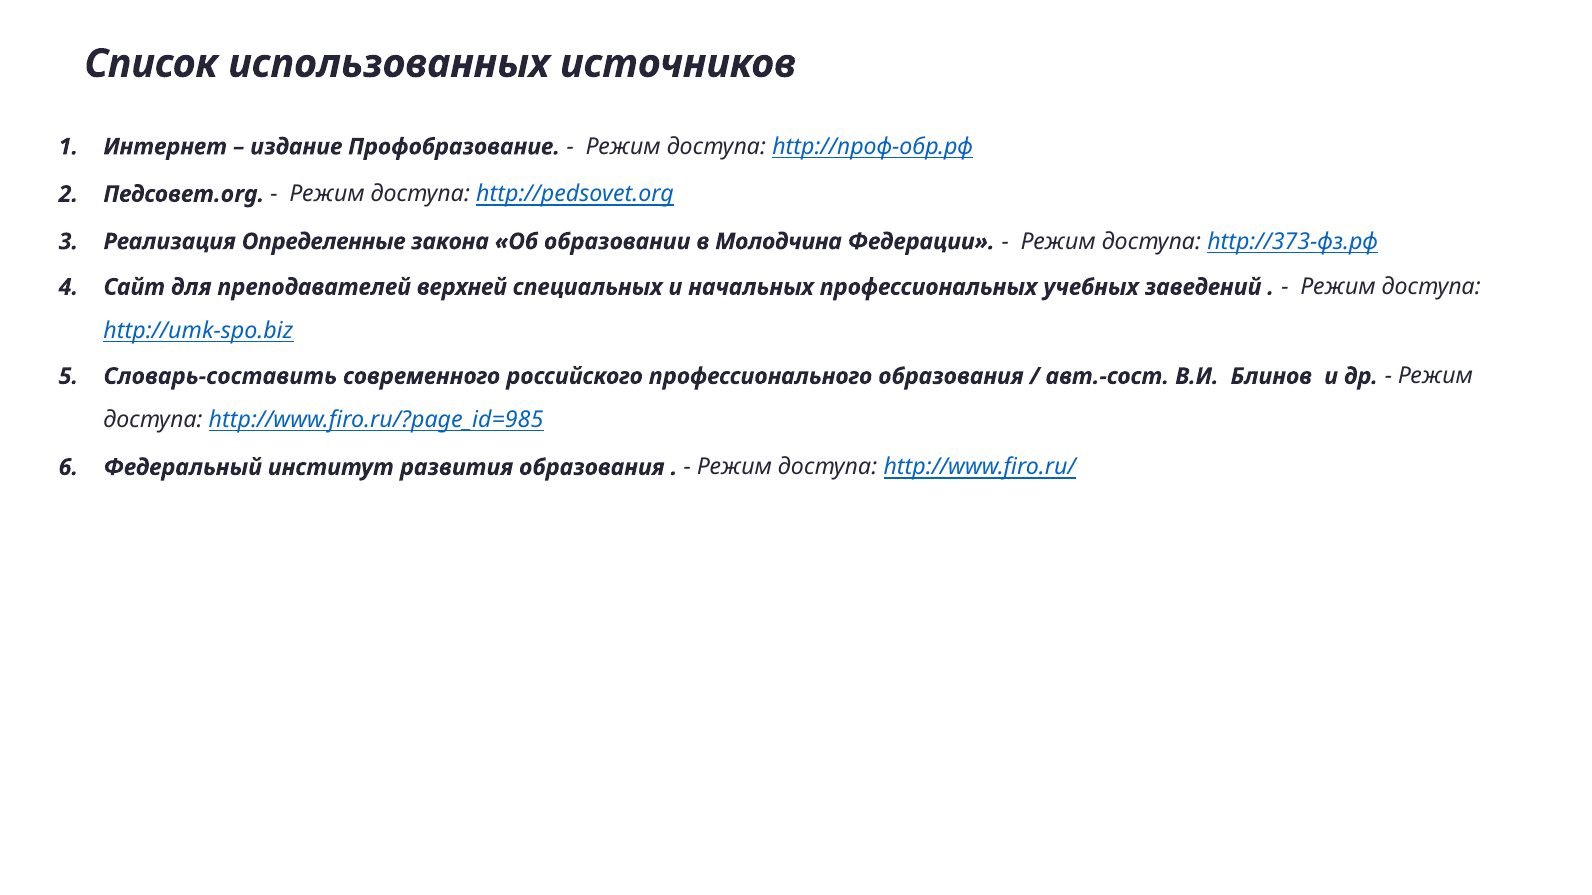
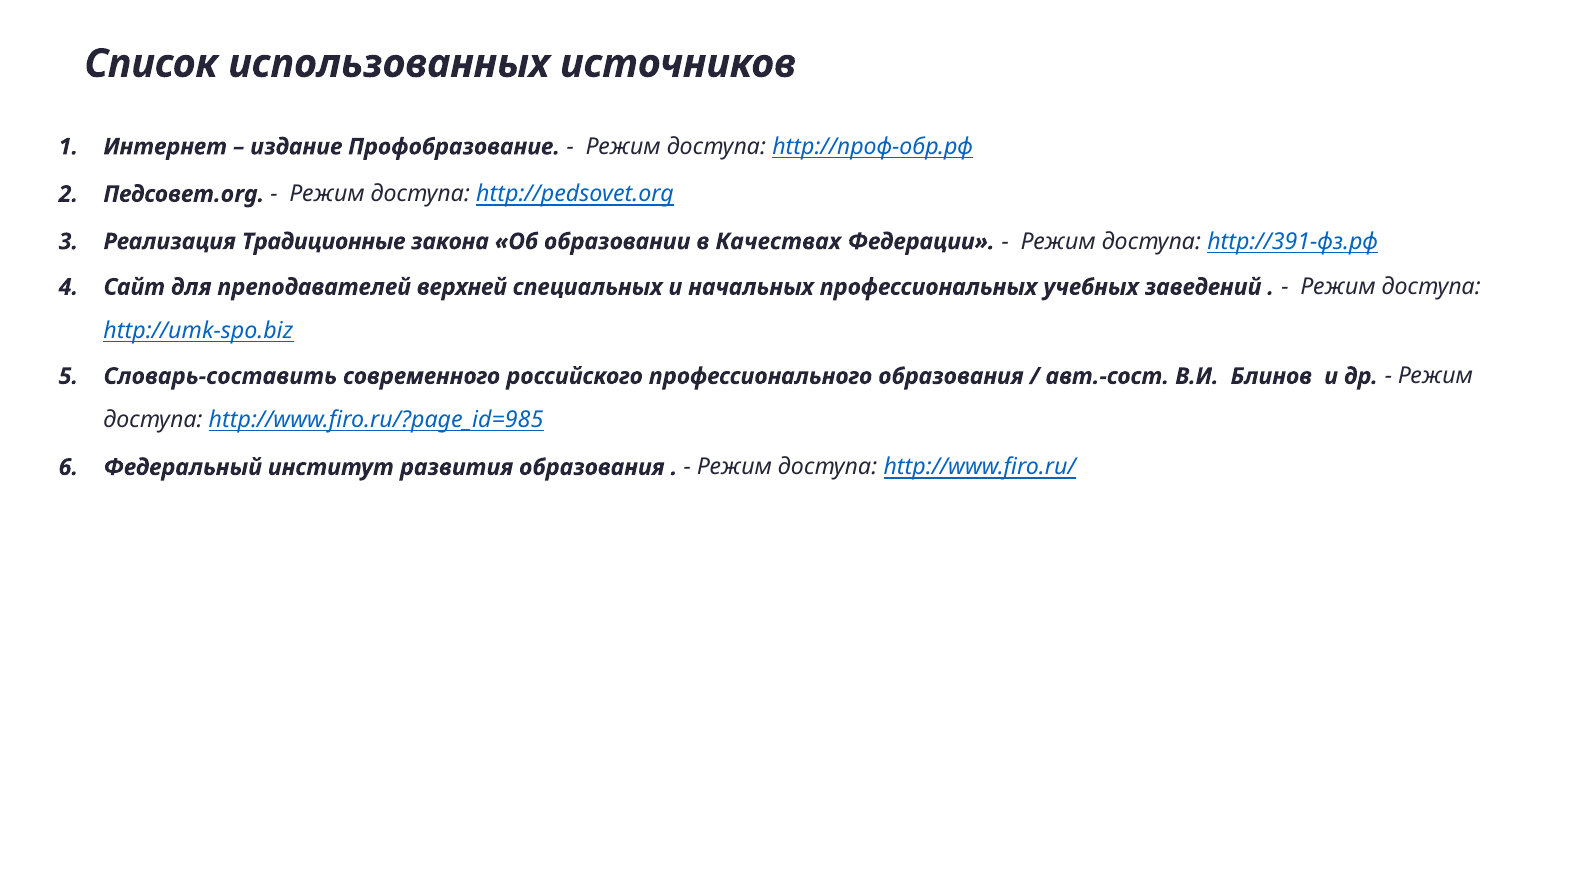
Определенные: Определенные -> Традиционные
Молодчина: Молодчина -> Качествах
http://373-фз.рф: http://373-фз.рф -> http://391-фз.рф
